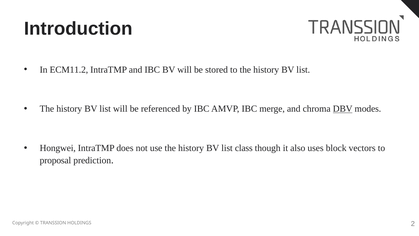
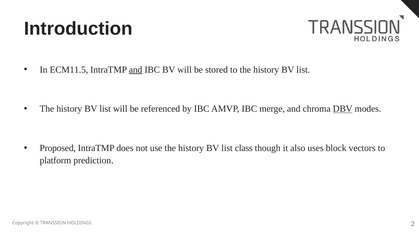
ECM11.2: ECM11.2 -> ECM11.5
and at (136, 70) underline: none -> present
Hongwei: Hongwei -> Proposed
proposal: proposal -> platform
